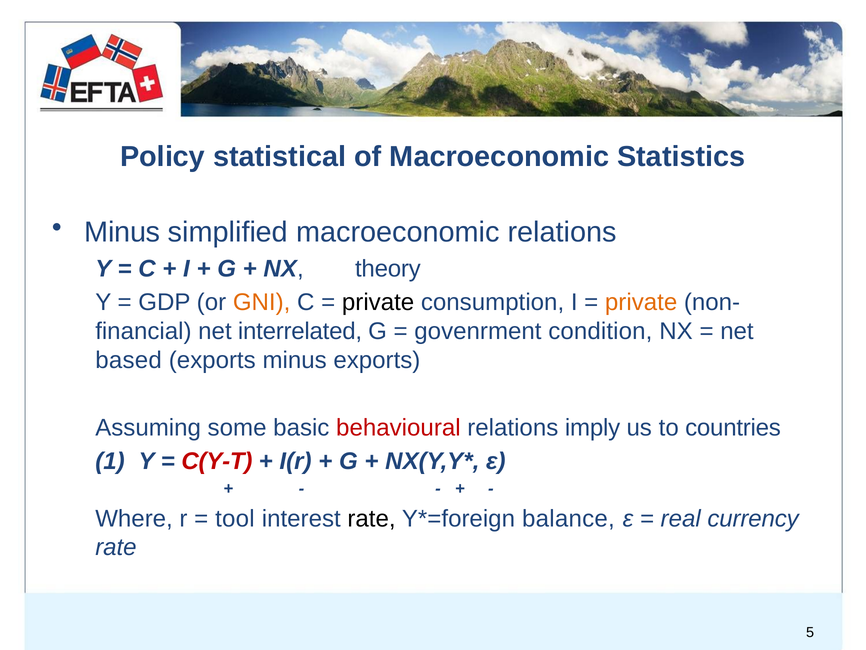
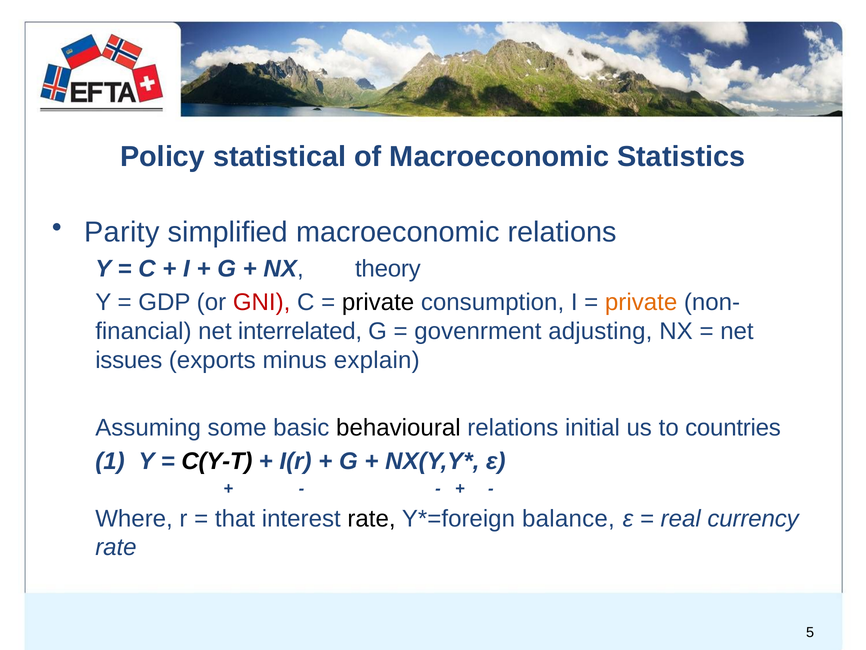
Minus at (122, 232): Minus -> Parity
GNI colour: orange -> red
condition: condition -> adjusting
based: based -> issues
minus exports: exports -> explain
behavioural colour: red -> black
imply: imply -> initial
C(Y-T colour: red -> black
tool: tool -> that
